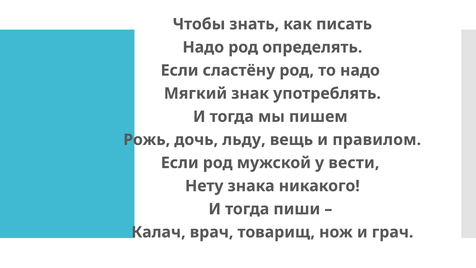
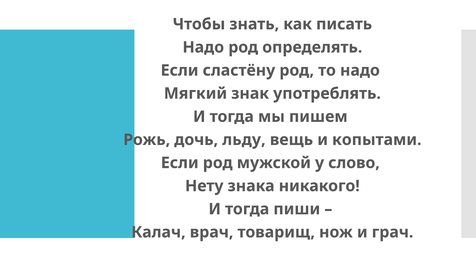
правилом: правилом -> копытами
вести: вести -> слово
